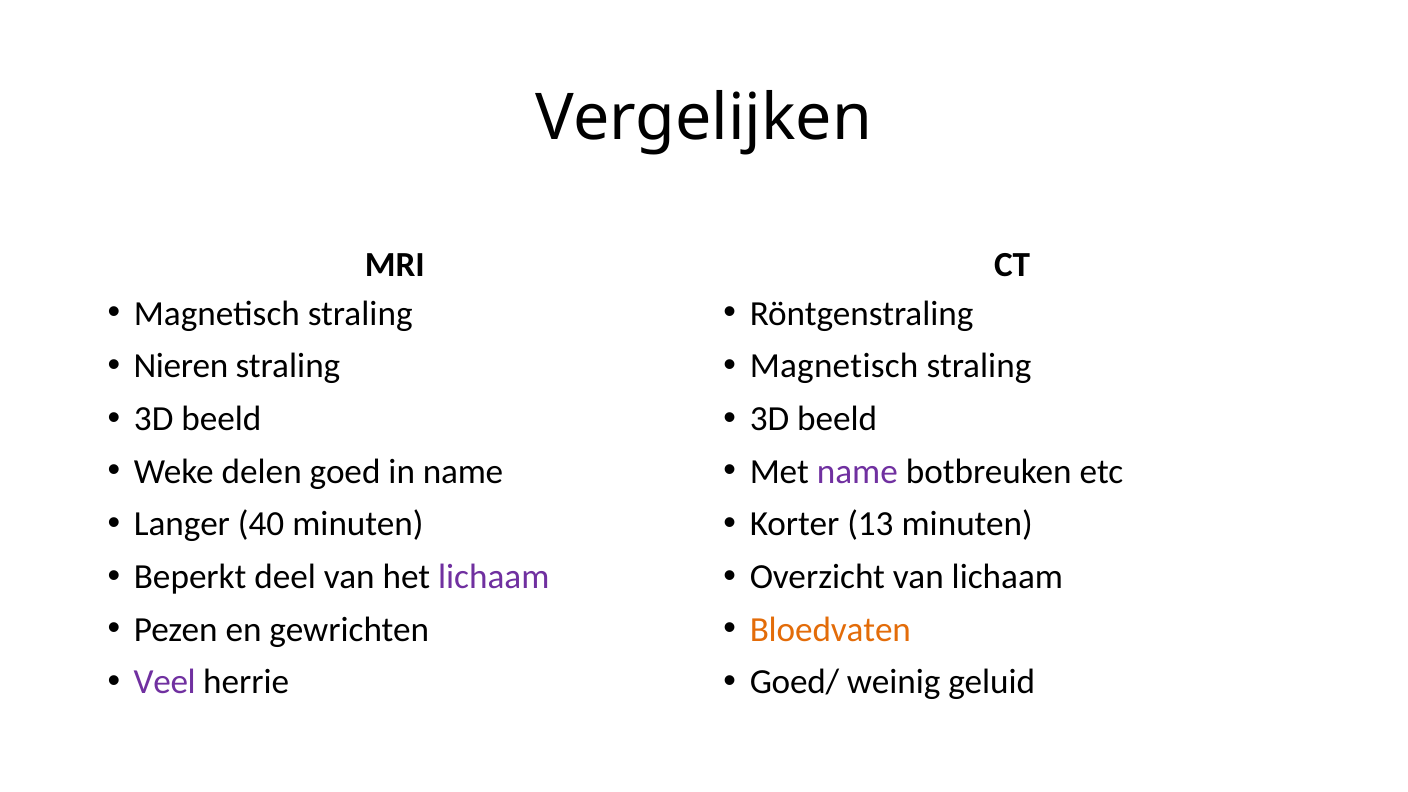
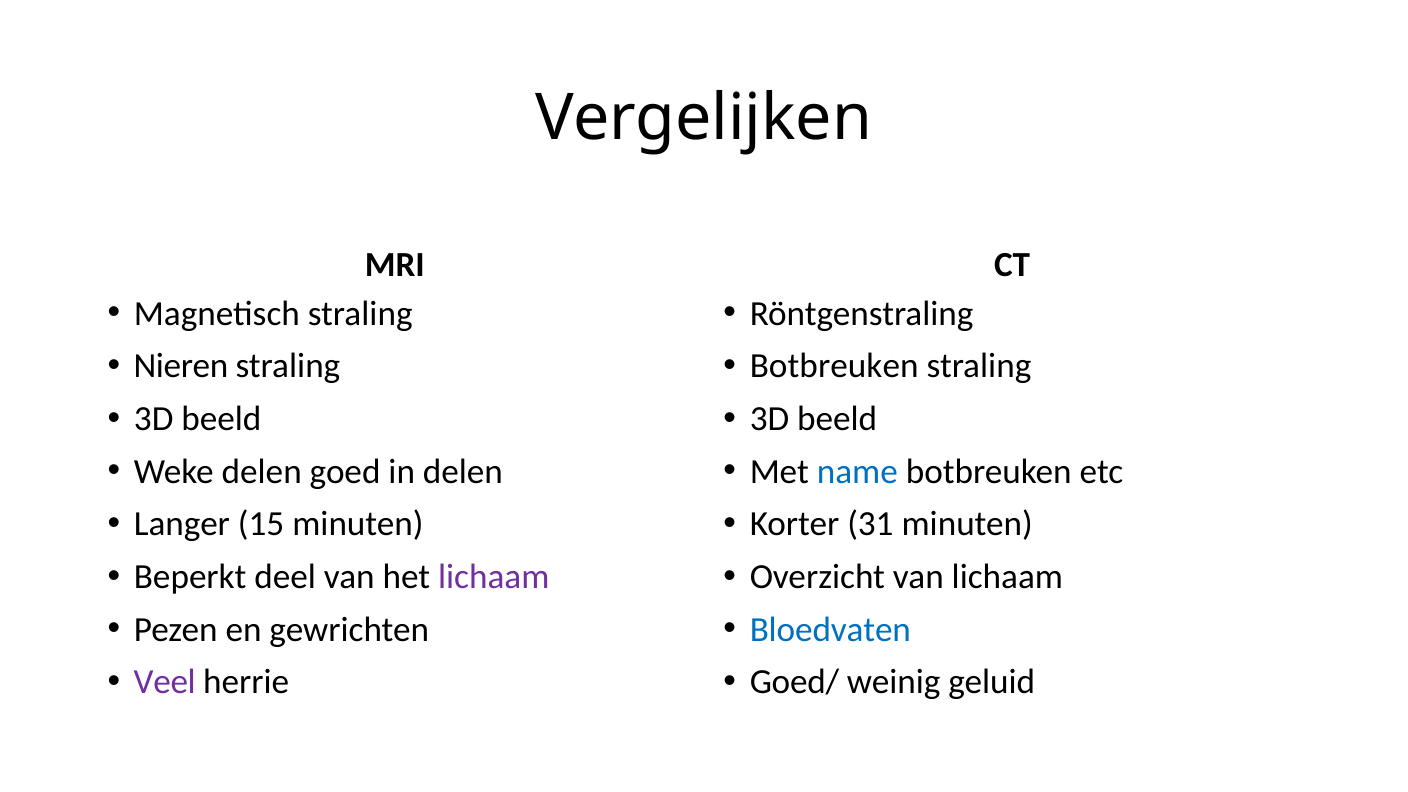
Magnetisch at (834, 366): Magnetisch -> Botbreuken
in name: name -> delen
name at (857, 471) colour: purple -> blue
40: 40 -> 15
13: 13 -> 31
Bloedvaten colour: orange -> blue
